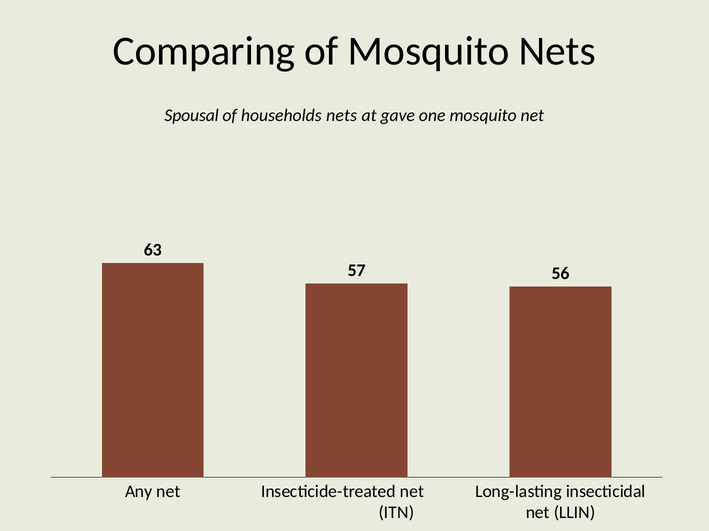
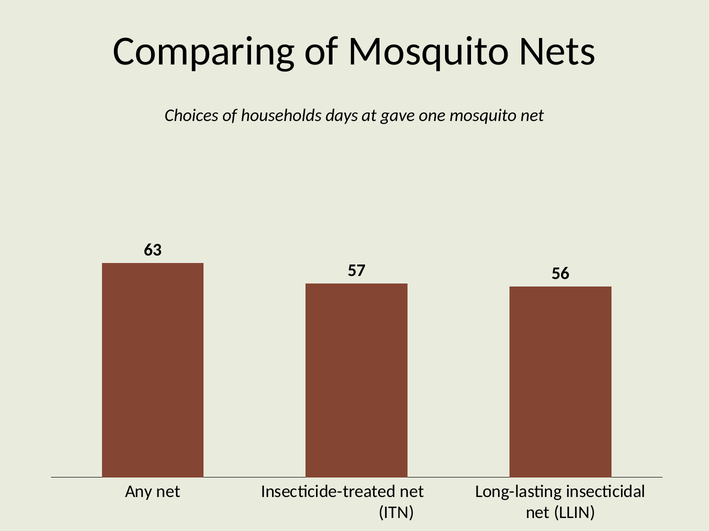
Spousal: Spousal -> Choices
households nets: nets -> days
